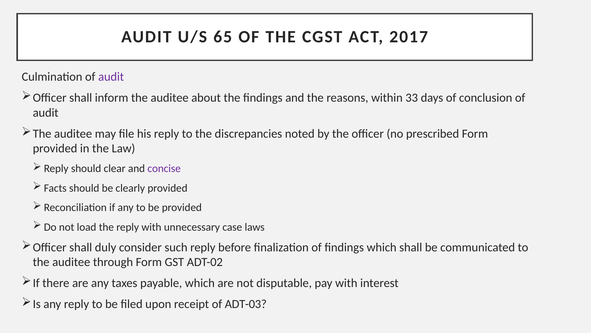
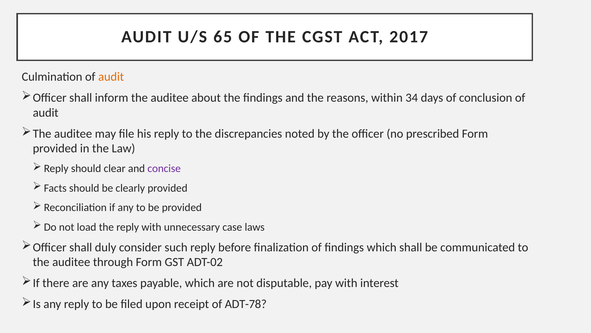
audit at (111, 77) colour: purple -> orange
33: 33 -> 34
ADT-03: ADT-03 -> ADT-78
